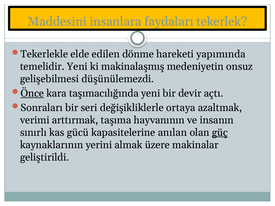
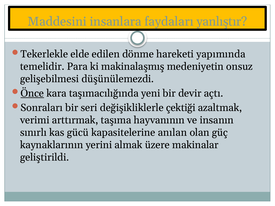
tekerlek: tekerlek -> yanlıştır
temelidir Yeni: Yeni -> Para
ortaya: ortaya -> çektiği
güç underline: present -> none
